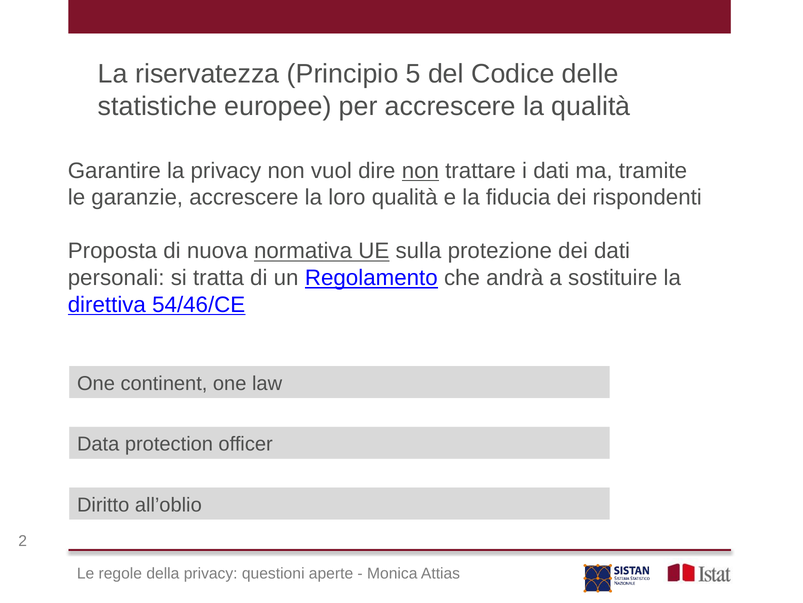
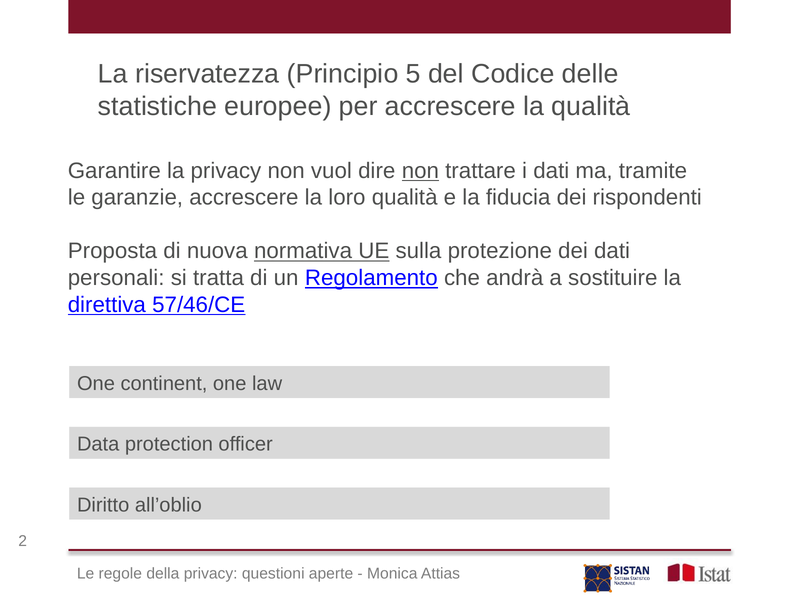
54/46/CE: 54/46/CE -> 57/46/CE
